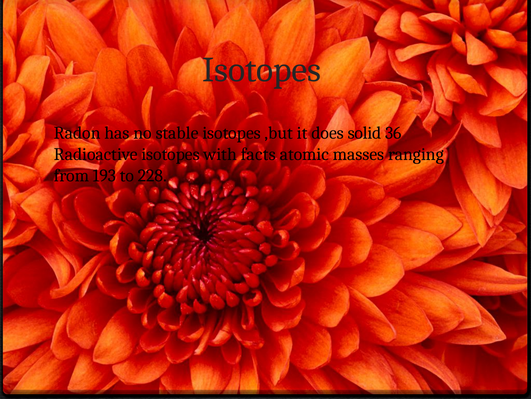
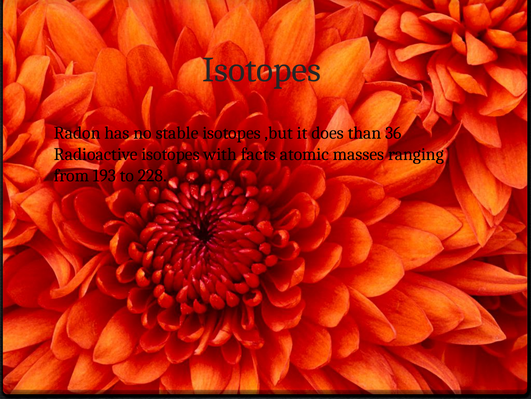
solid: solid -> than
